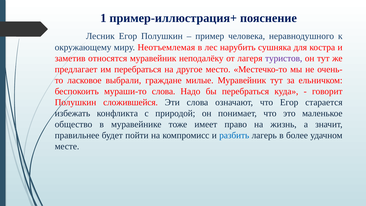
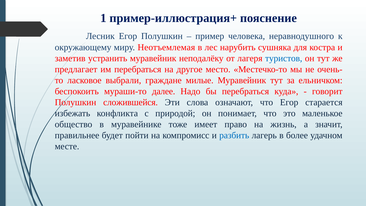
относятся: относятся -> устранить
туристов colour: purple -> blue
мураши-то слова: слова -> далее
